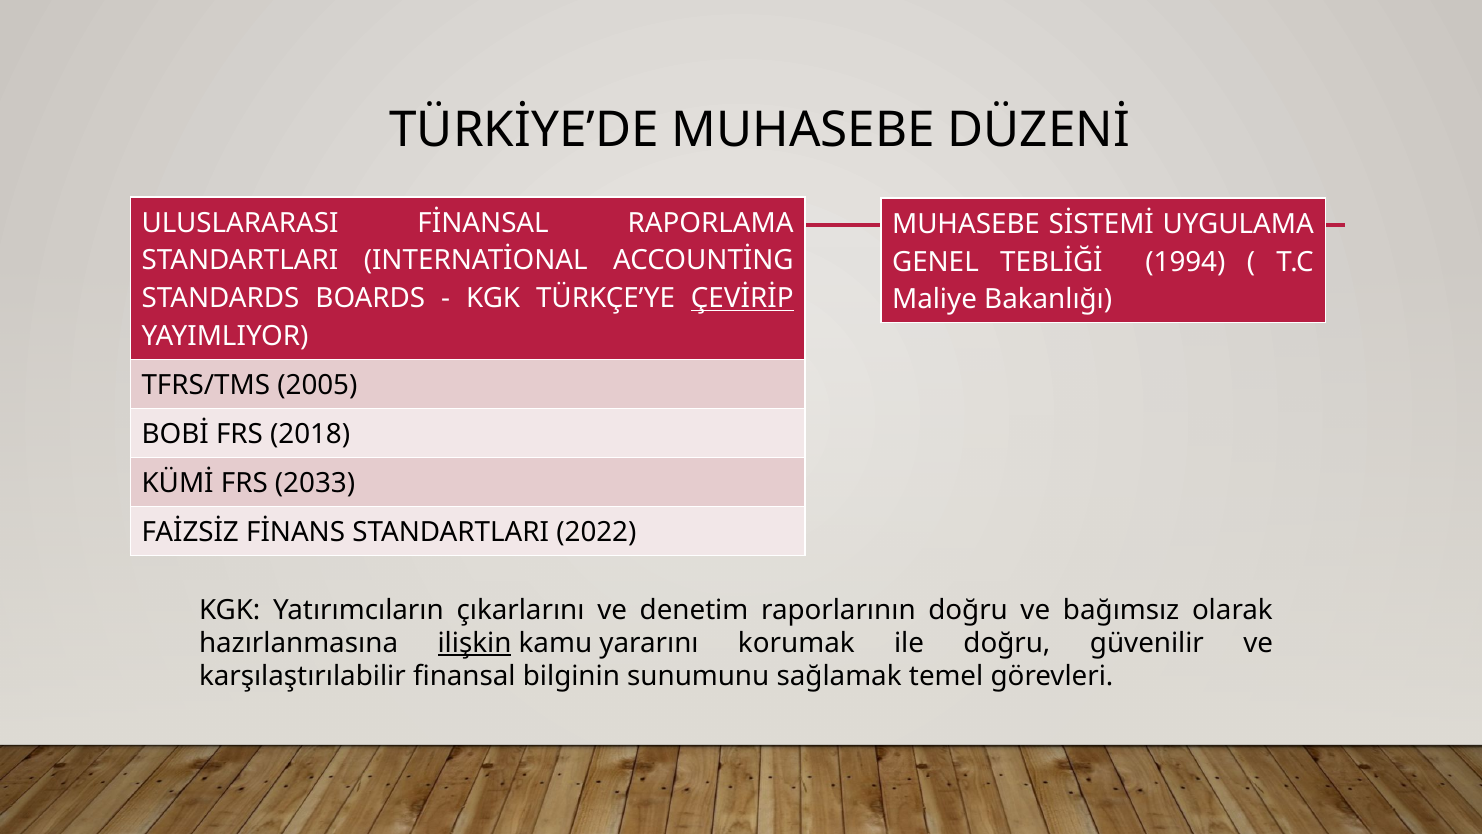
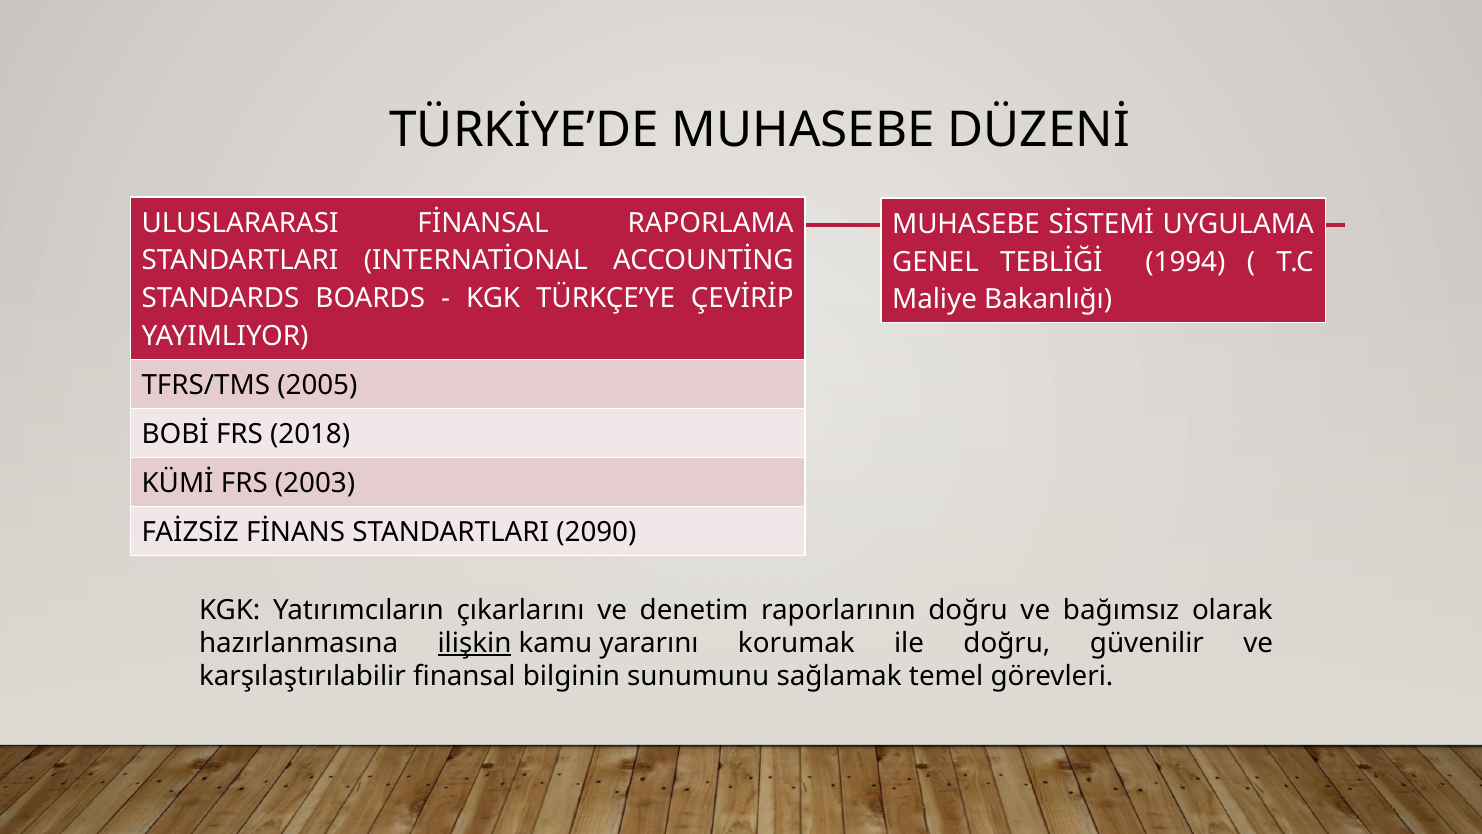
ÇEVİRİP underline: present -> none
2033: 2033 -> 2003
2022: 2022 -> 2090
